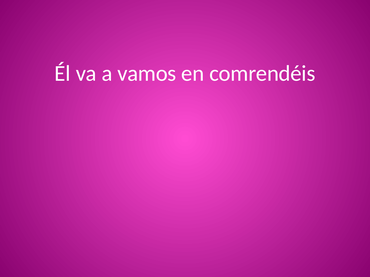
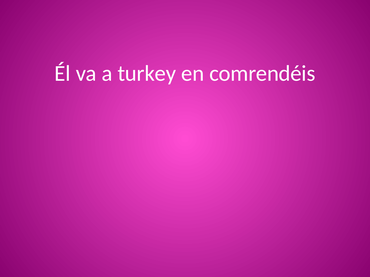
vamos: vamos -> turkey
